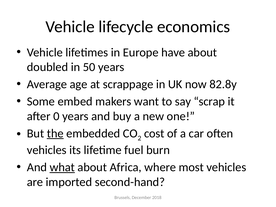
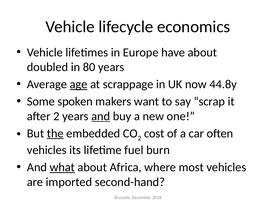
50: 50 -> 80
age underline: none -> present
82.8y: 82.8y -> 44.8y
embed: embed -> spoken
after 0: 0 -> 2
and at (101, 116) underline: none -> present
